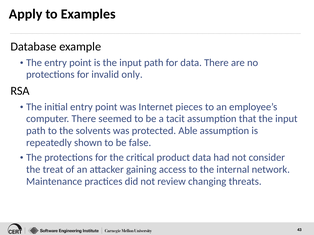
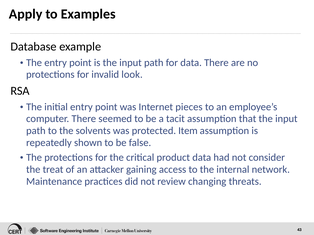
only: only -> look
Able: Able -> Item
